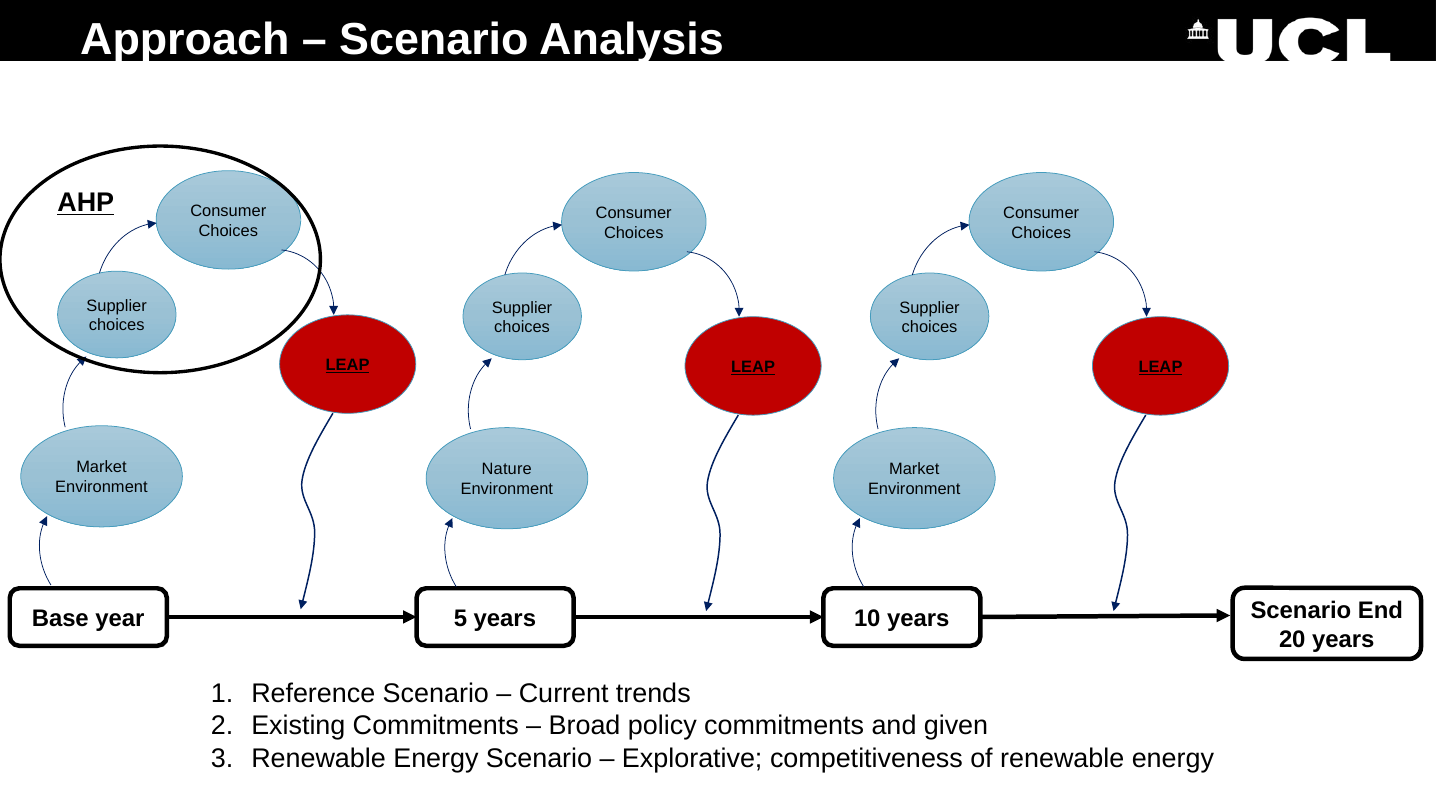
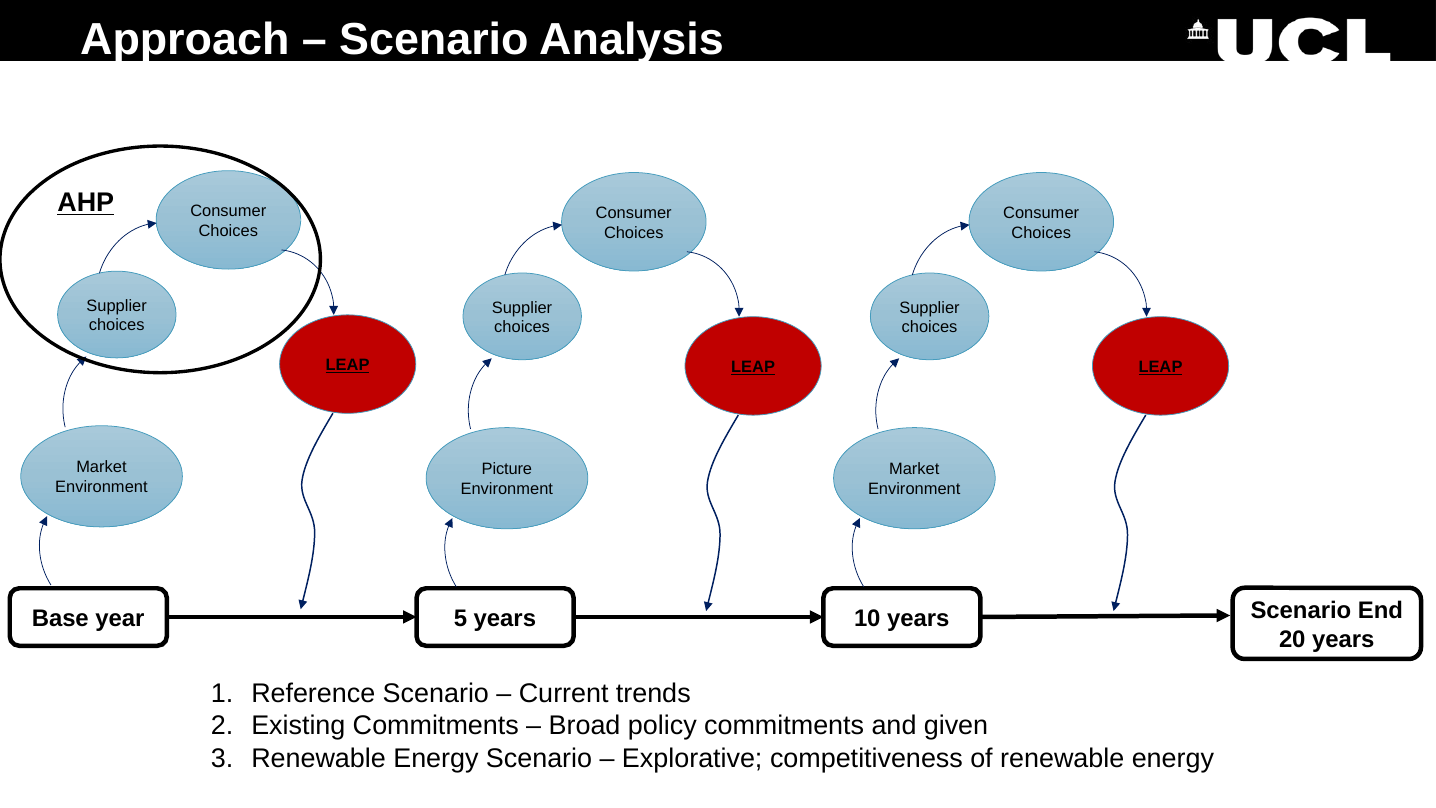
Nature: Nature -> Picture
